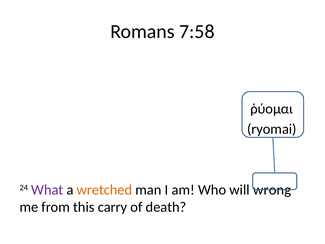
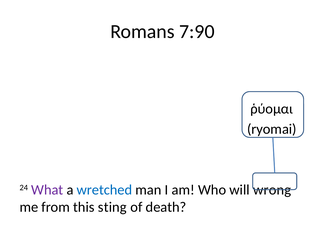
7:58: 7:58 -> 7:90
wretched colour: orange -> blue
carry: carry -> sting
